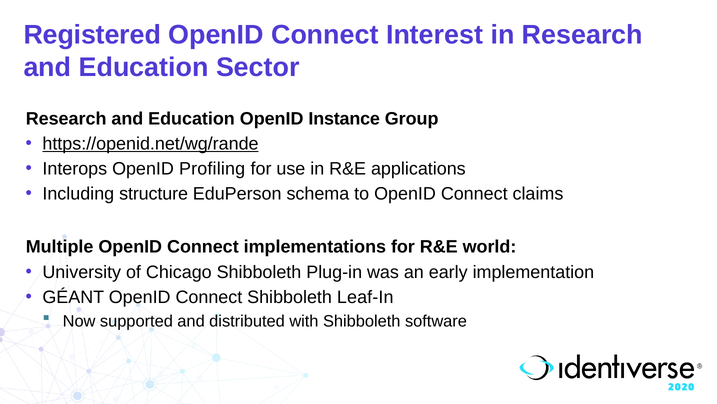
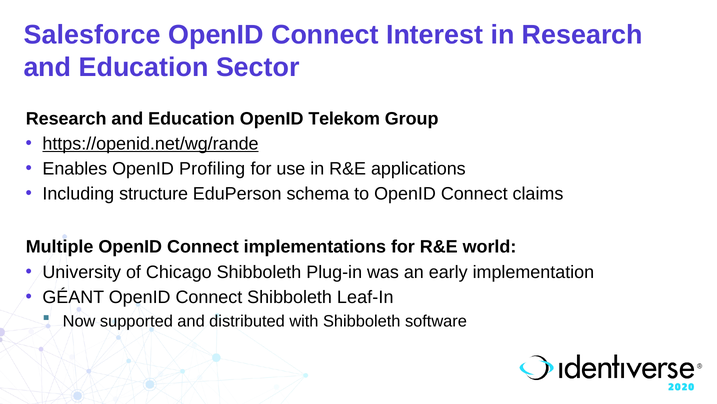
Registered: Registered -> Salesforce
Instance: Instance -> Telekom
Interops: Interops -> Enables
